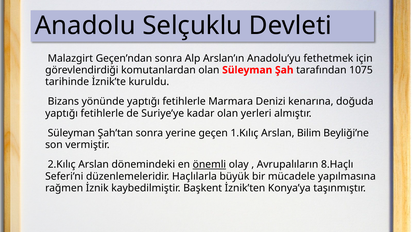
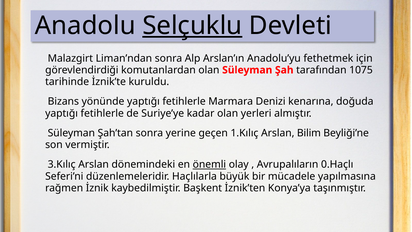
Selçuklu underline: none -> present
Geçen’ndan: Geçen’ndan -> Liman’ndan
2.Kılıç: 2.Kılıç -> 3.Kılıç
8.Haçlı: 8.Haçlı -> 0.Haçlı
